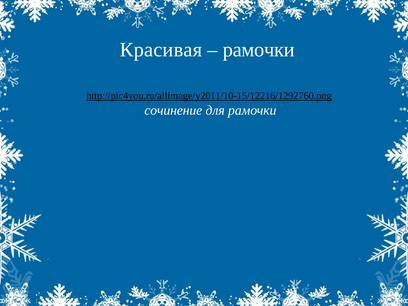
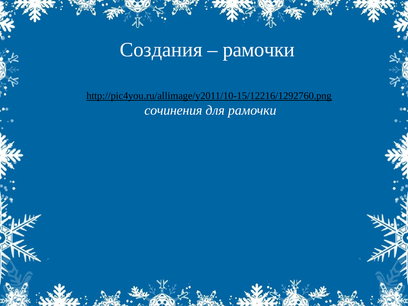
Красивая: Красивая -> Создания
сочинение: сочинение -> сочинения
